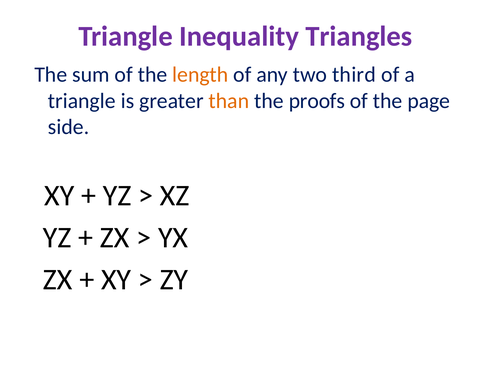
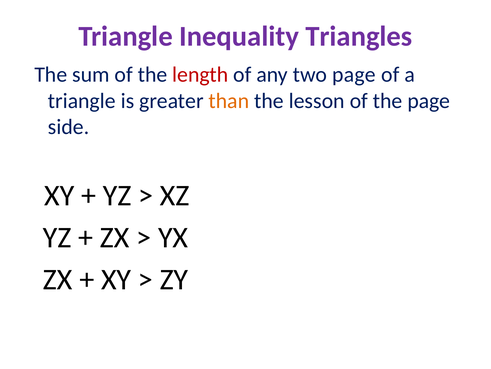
length colour: orange -> red
two third: third -> page
proofs: proofs -> lesson
